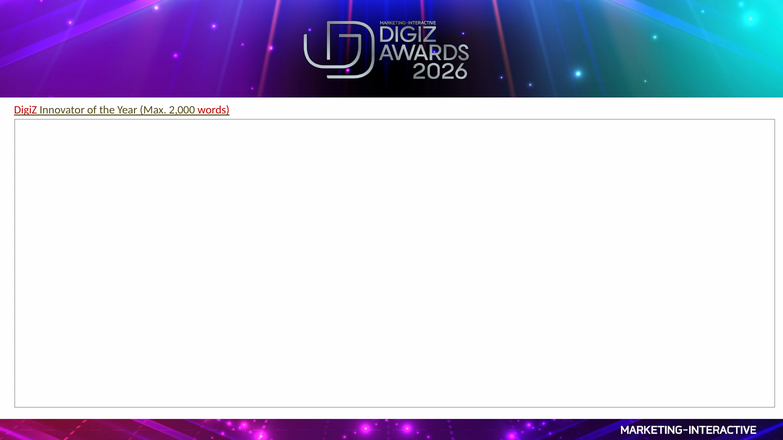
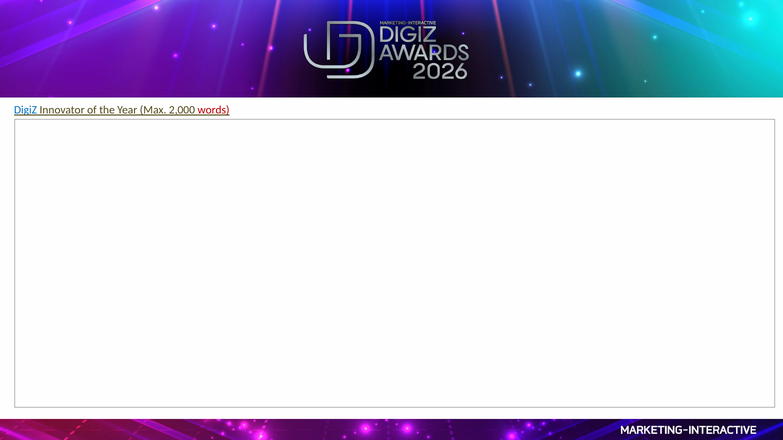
DigiZ colour: red -> blue
